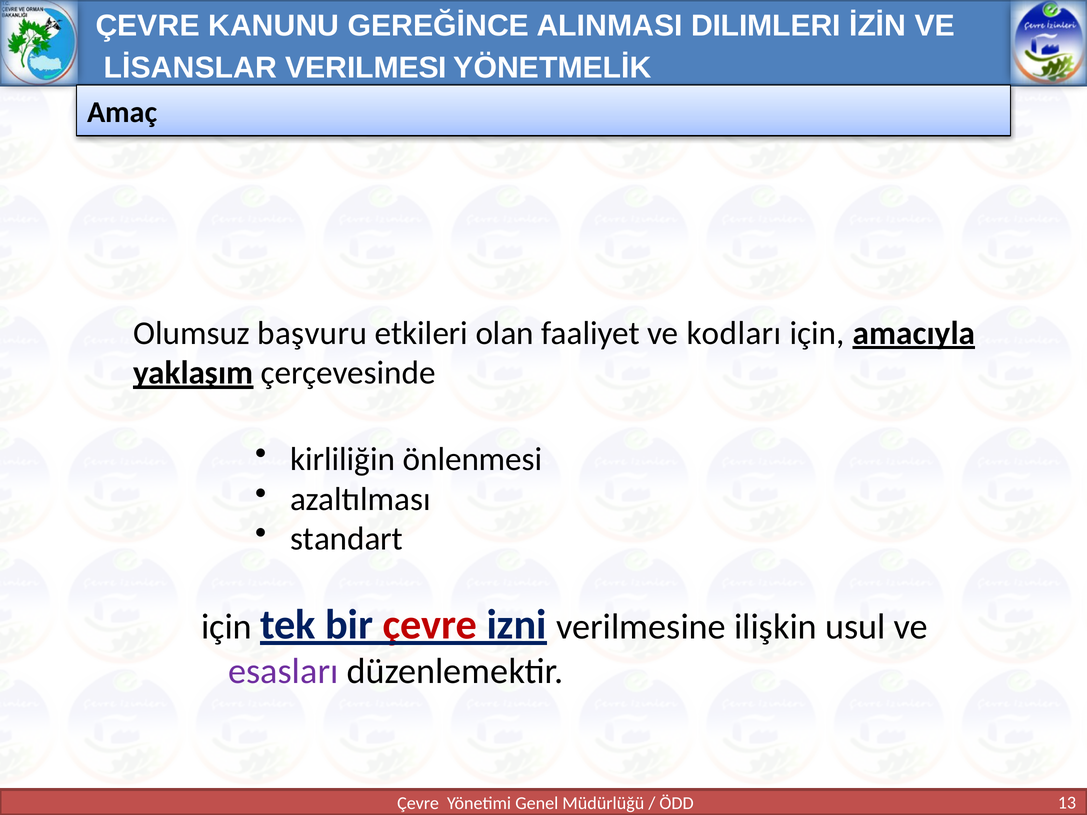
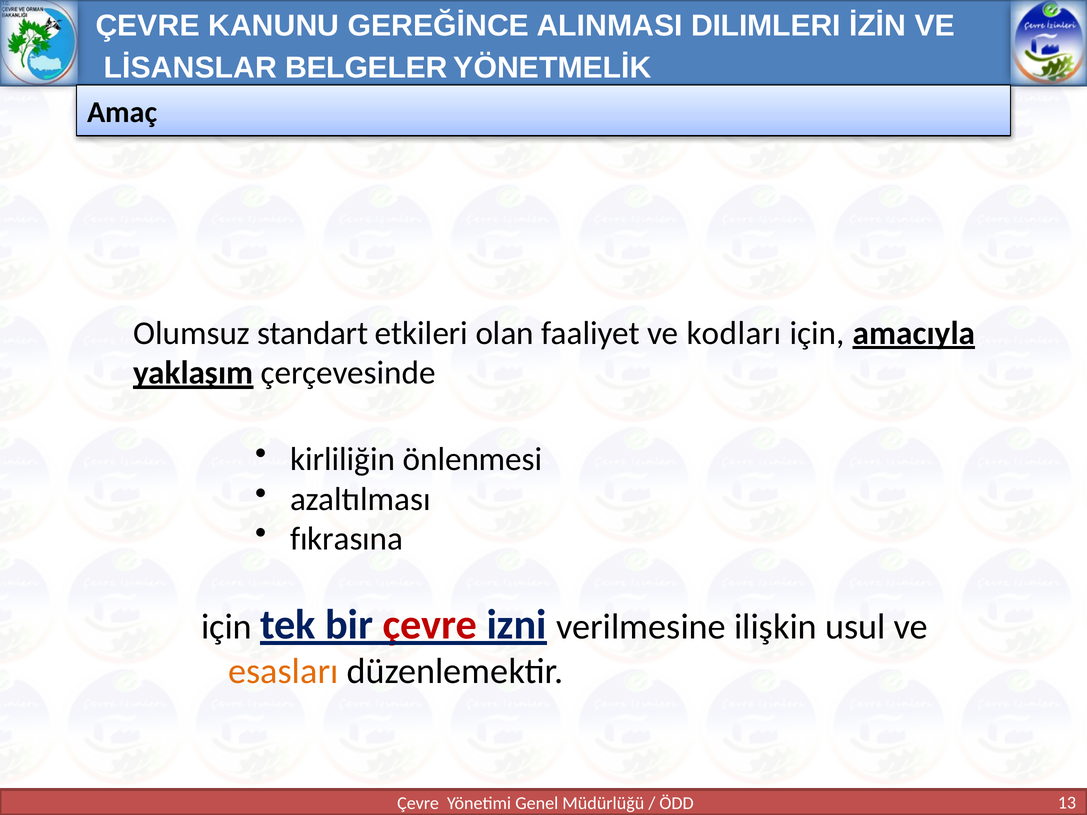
VERILMESI: VERILMESI -> BELGELER
başvuru: başvuru -> standart
standart: standart -> fıkrasına
esasları colour: purple -> orange
